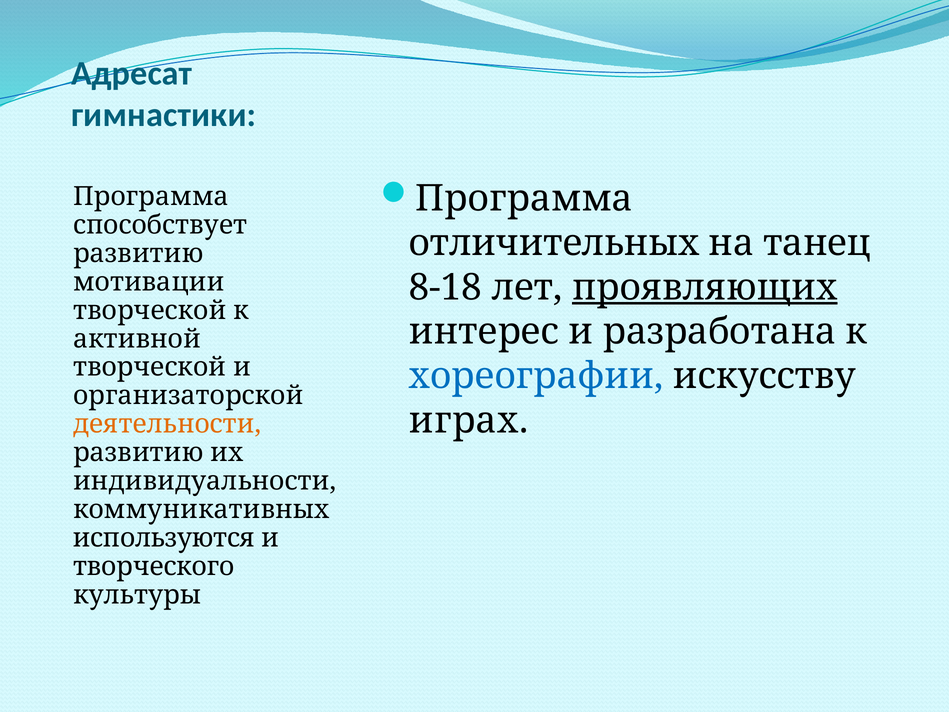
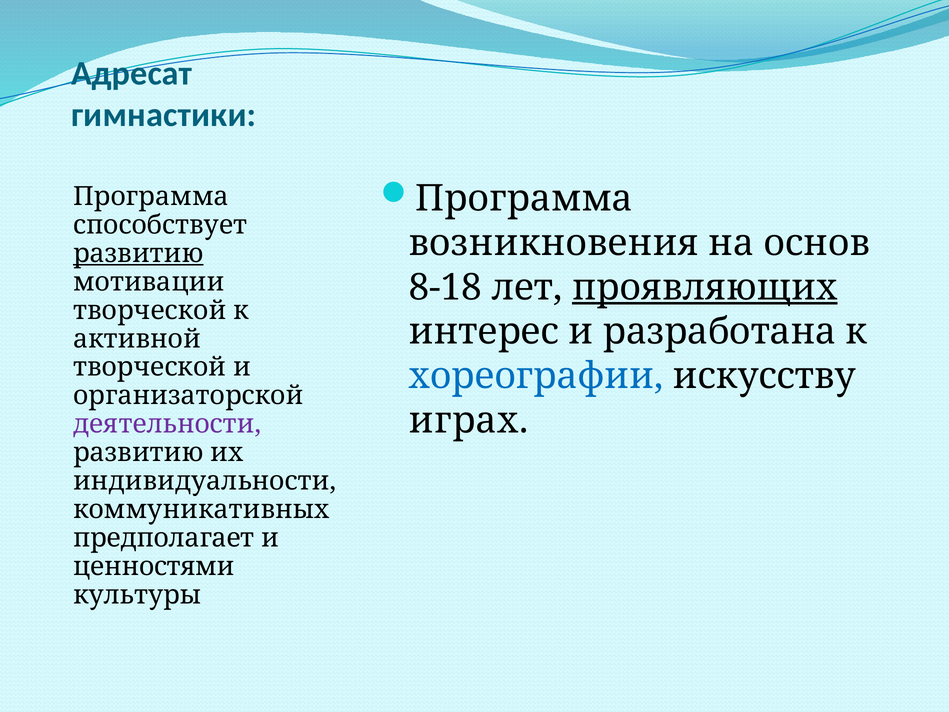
отличительных: отличительных -> возникновения
танец: танец -> основ
развитию at (138, 253) underline: none -> present
деятельности colour: orange -> purple
используются: используются -> предполагает
творческого: творческого -> ценностями
